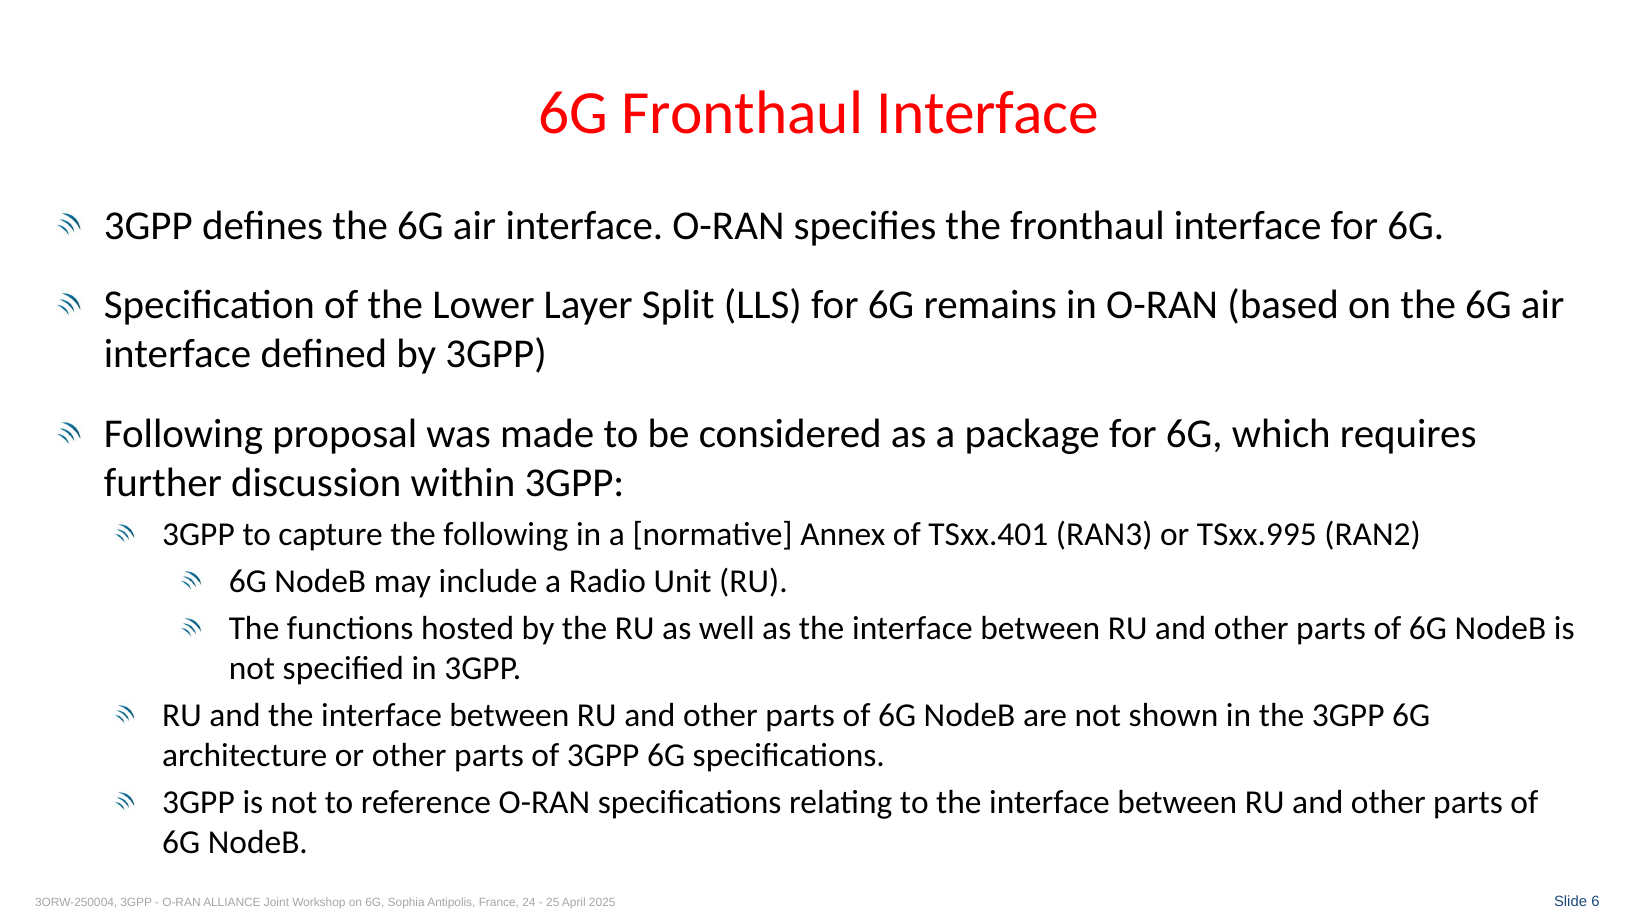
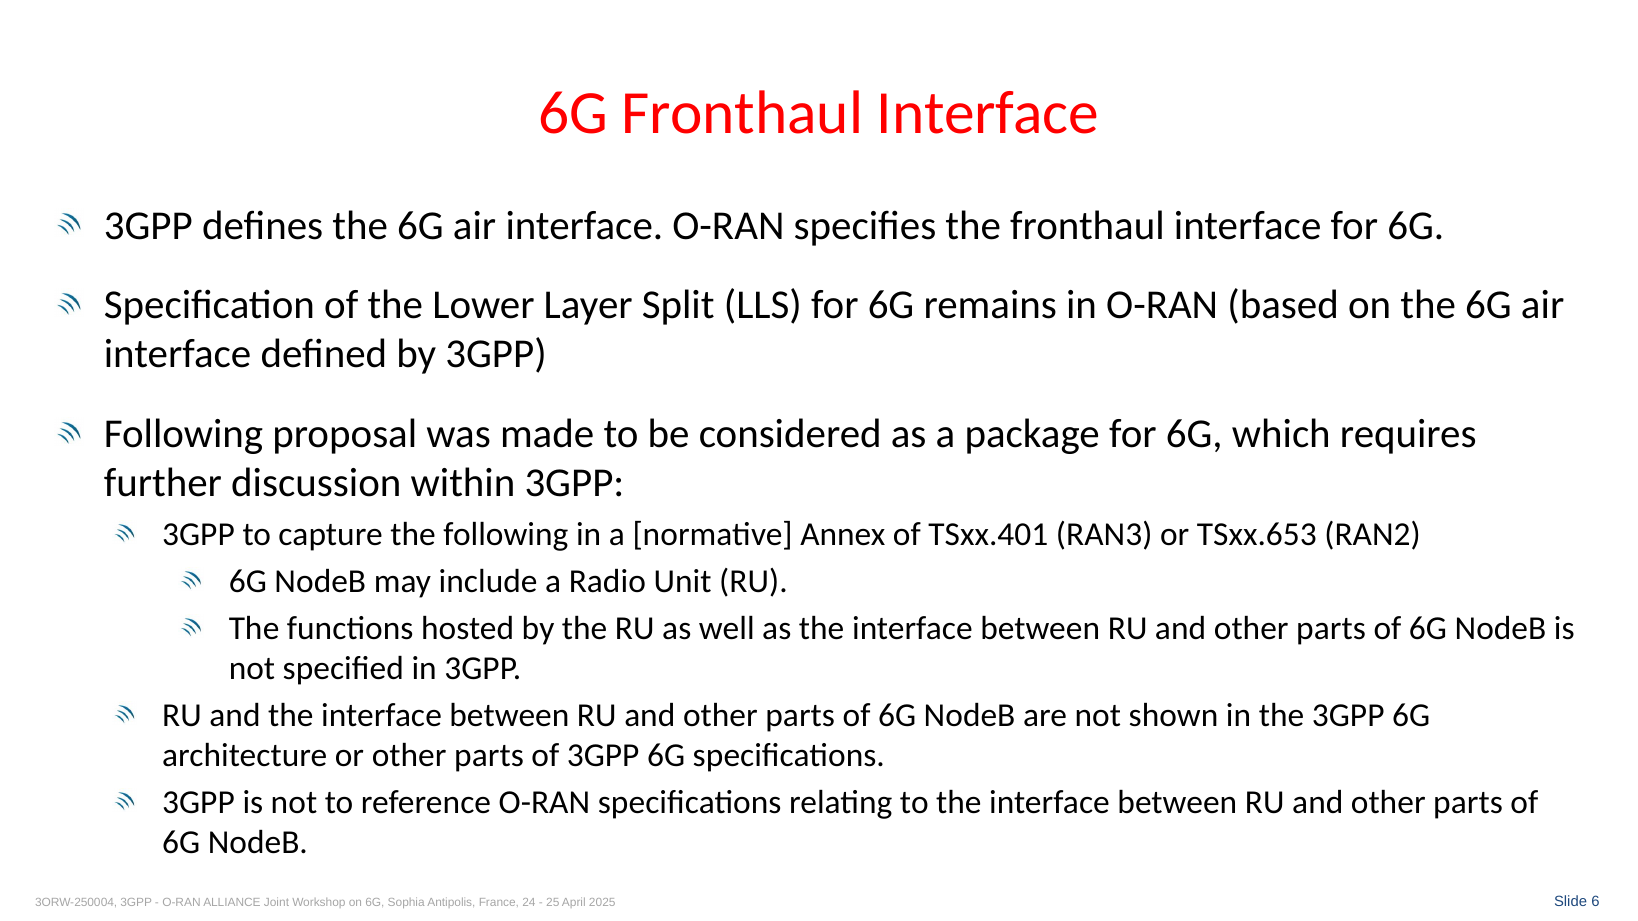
TSxx.995: TSxx.995 -> TSxx.653
